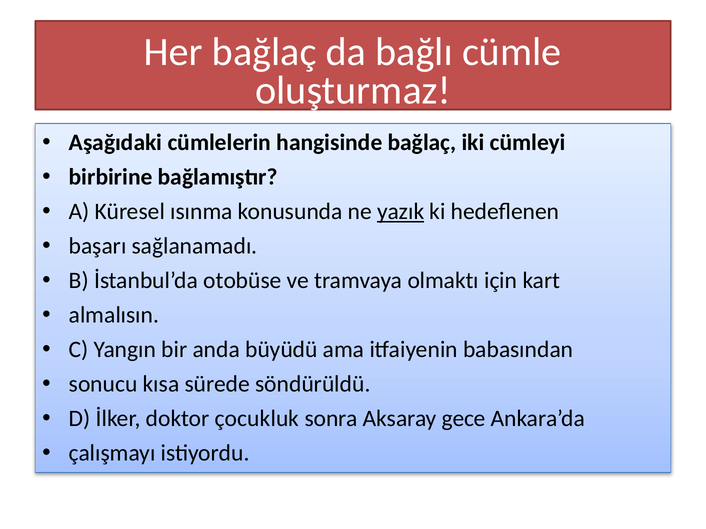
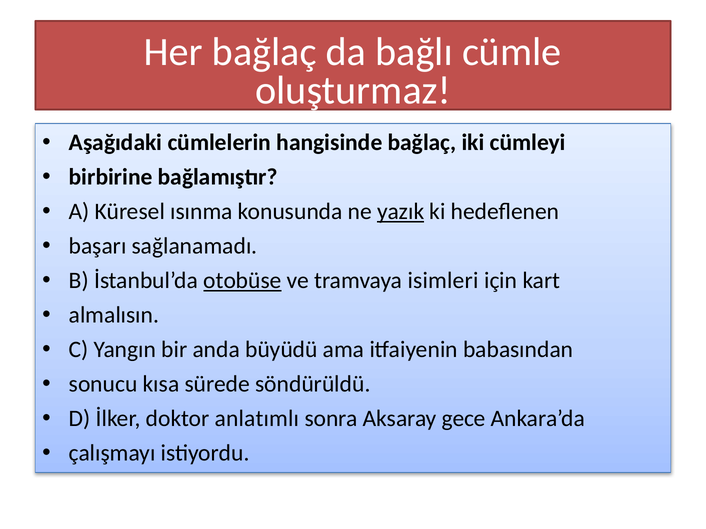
otobüse underline: none -> present
olmaktı: olmaktı -> isimleri
çocukluk: çocukluk -> anlatımlı
